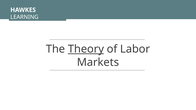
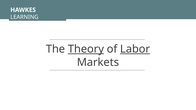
Labor underline: none -> present
